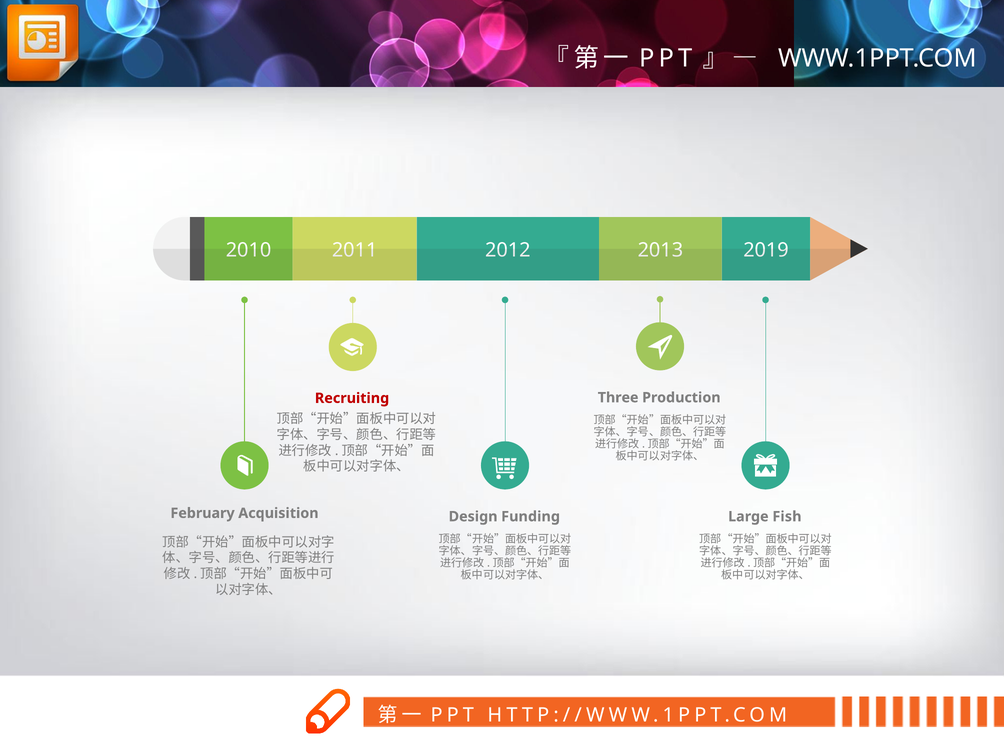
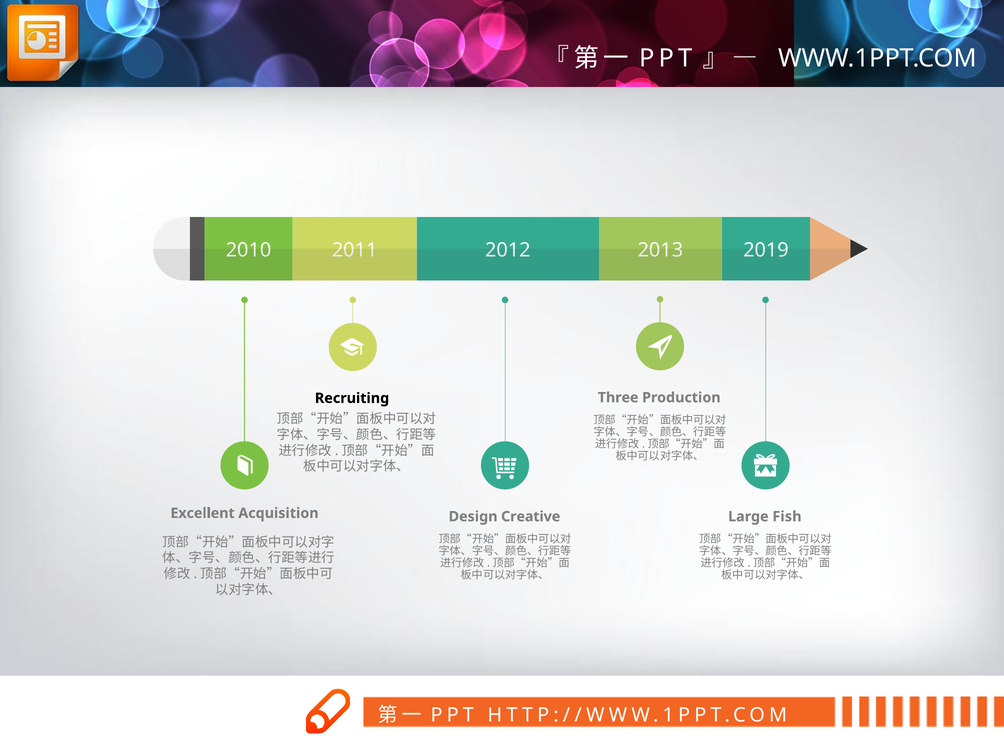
Recruiting colour: red -> black
February: February -> Excellent
Funding: Funding -> Creative
